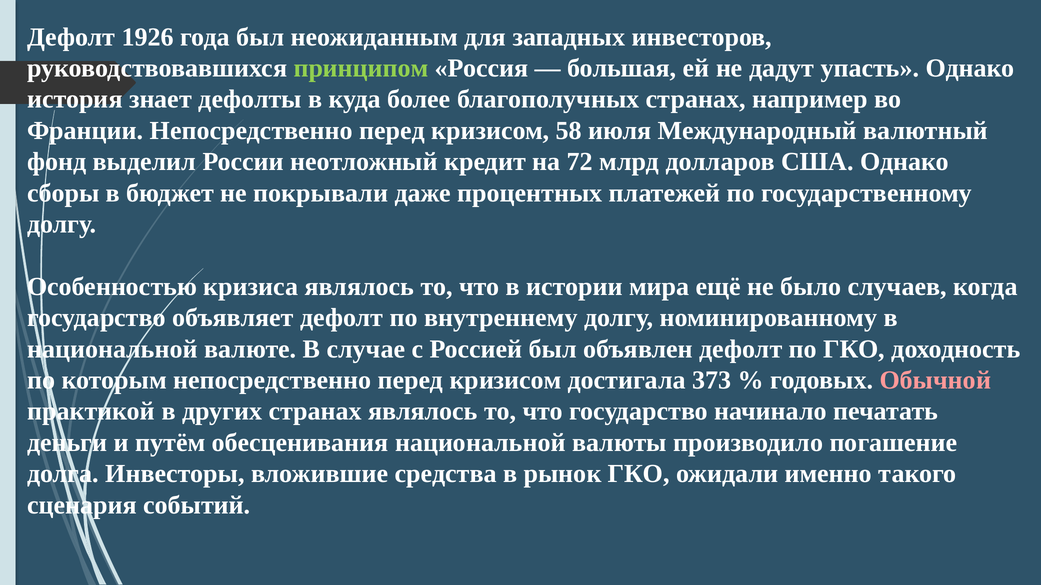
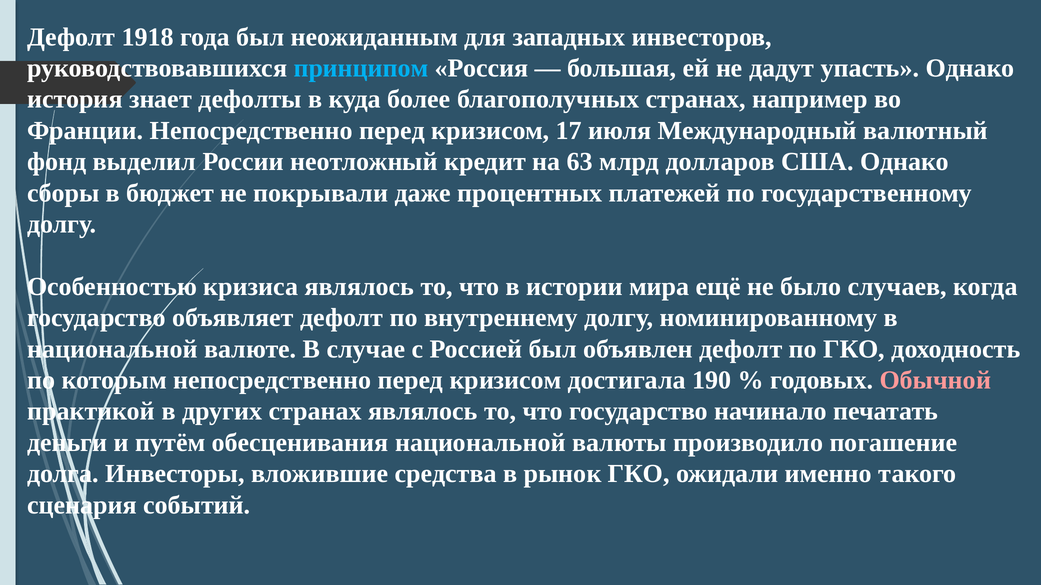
1926: 1926 -> 1918
принципом colour: light green -> light blue
58: 58 -> 17
72: 72 -> 63
373: 373 -> 190
